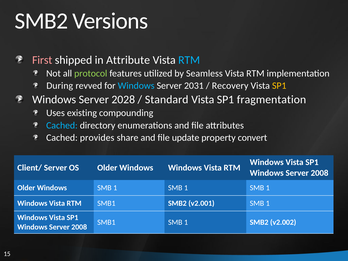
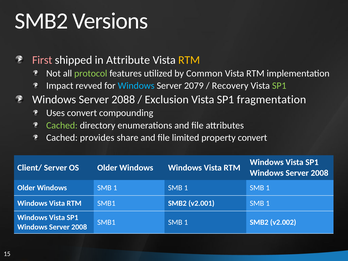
RTM at (189, 60) colour: light blue -> yellow
Seamless: Seamless -> Common
During: During -> Impact
2031: 2031 -> 2079
SP1 at (279, 86) colour: yellow -> light green
2028: 2028 -> 2088
Standard: Standard -> Exclusion
Uses existing: existing -> convert
Cached at (62, 125) colour: light blue -> light green
update: update -> limited
